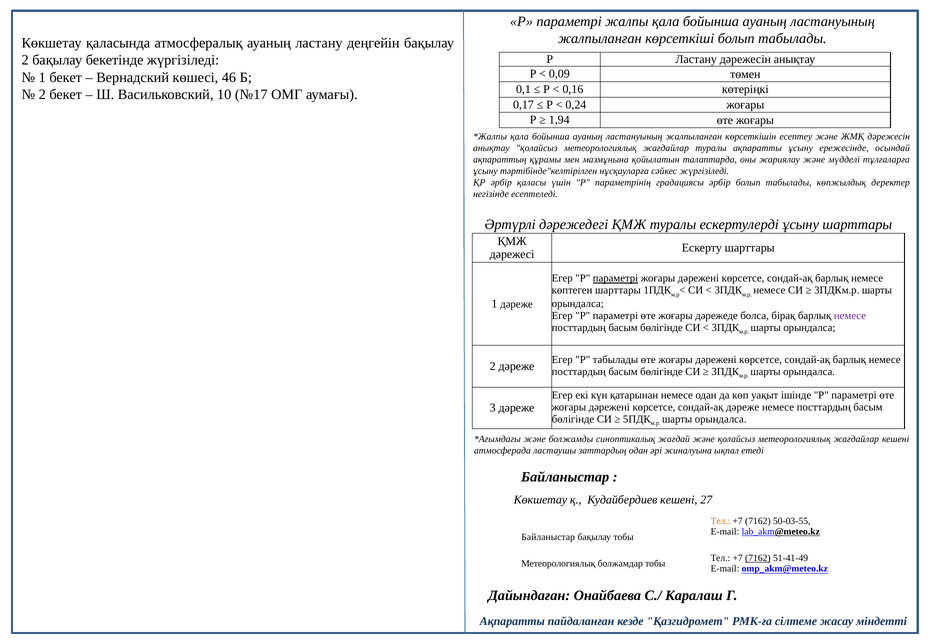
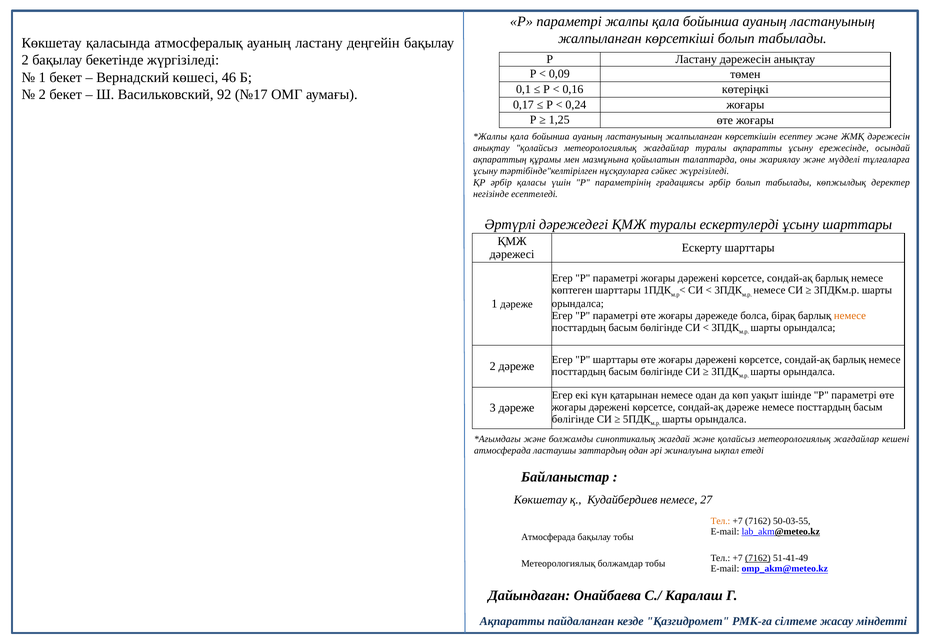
10: 10 -> 92
1,94: 1,94 -> 1,25
параметрі at (615, 278) underline: present -> none
немесе at (850, 316) colour: purple -> orange
Р табылады: табылады -> шарттары
Кудайбердиев кешені: кешені -> немесе
Байланыстар at (548, 537): Байланыстар -> Атмосферада
